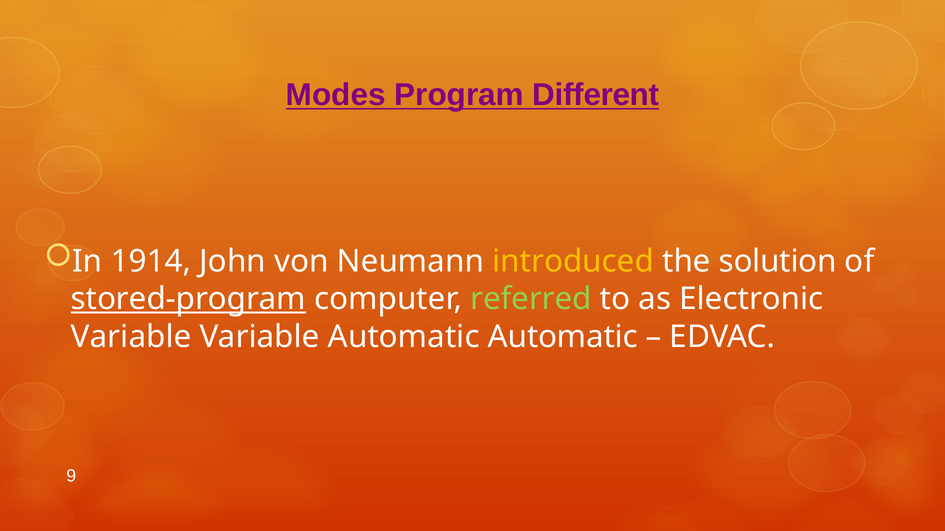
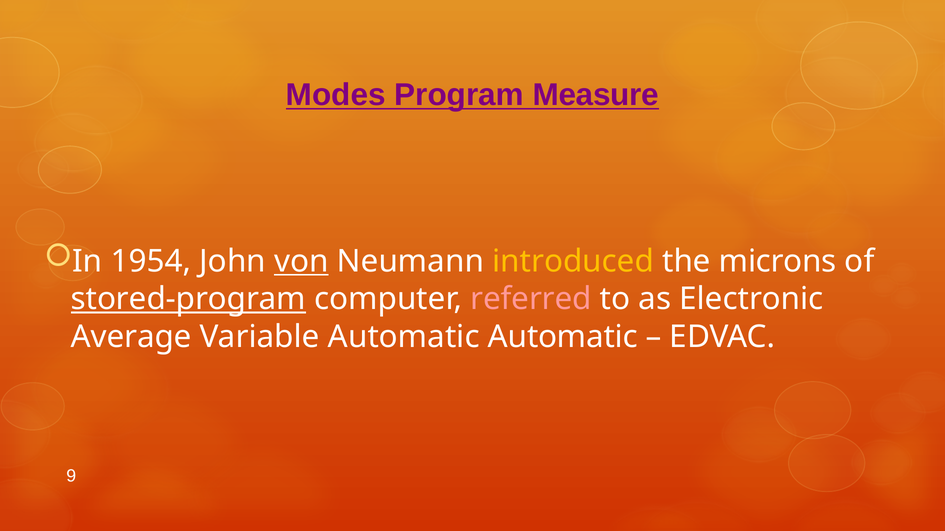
Different: Different -> Measure
1914: 1914 -> 1954
von underline: none -> present
solution: solution -> microns
referred colour: light green -> pink
Variable at (131, 337): Variable -> Average
